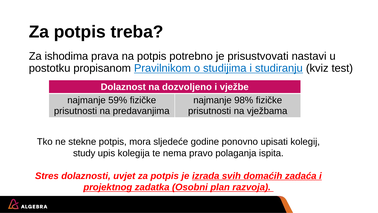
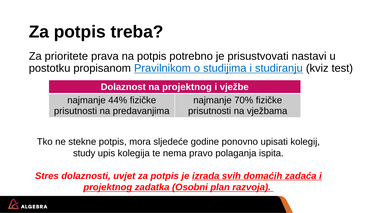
ishodima: ishodima -> prioritete
na dozvoljeno: dozvoljeno -> projektnog
59%: 59% -> 44%
98%: 98% -> 70%
